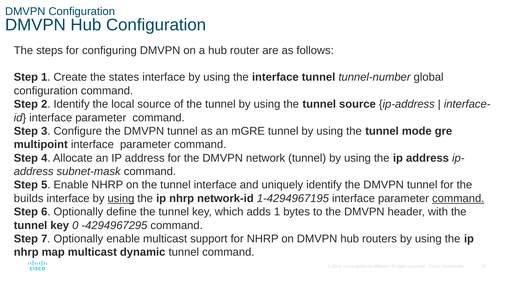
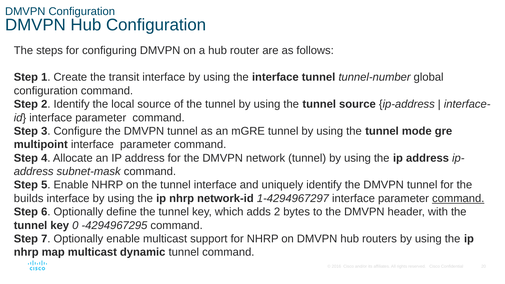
states: states -> transit
using at (121, 198) underline: present -> none
1-4294967195: 1-4294967195 -> 1-4294967297
adds 1: 1 -> 2
